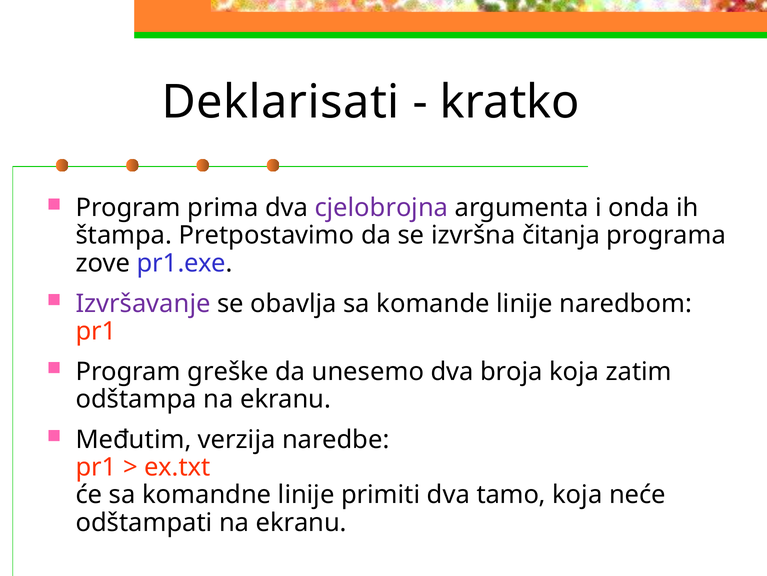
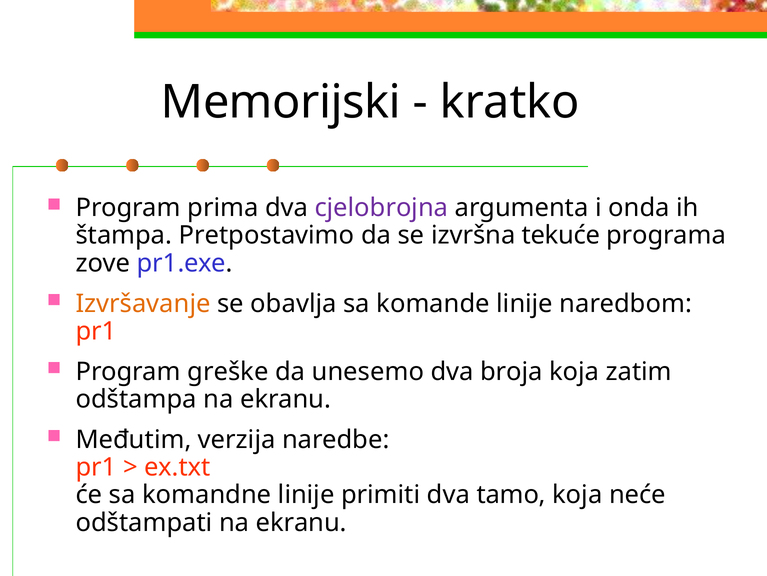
Deklarisati: Deklarisati -> Memorijski
čitanja: čitanja -> tekuće
Izvršavanje colour: purple -> orange
